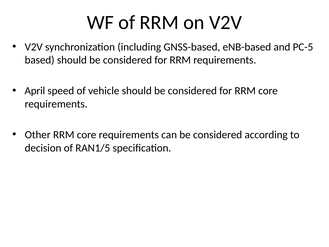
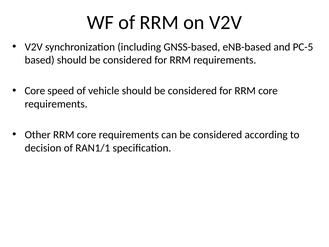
April at (35, 91): April -> Core
RAN1/5: RAN1/5 -> RAN1/1
